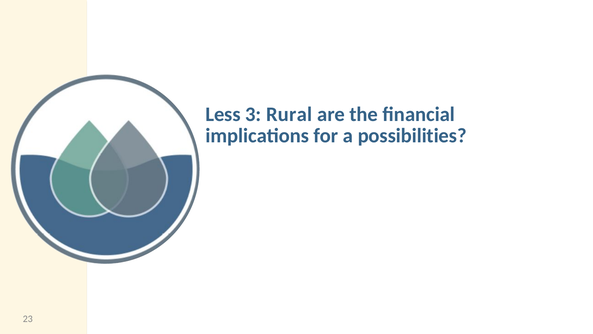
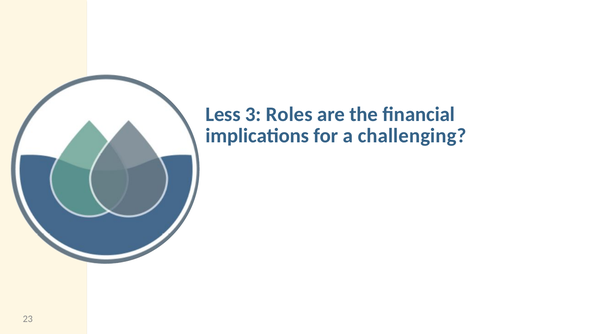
Rural: Rural -> Roles
possibilities: possibilities -> challenging
